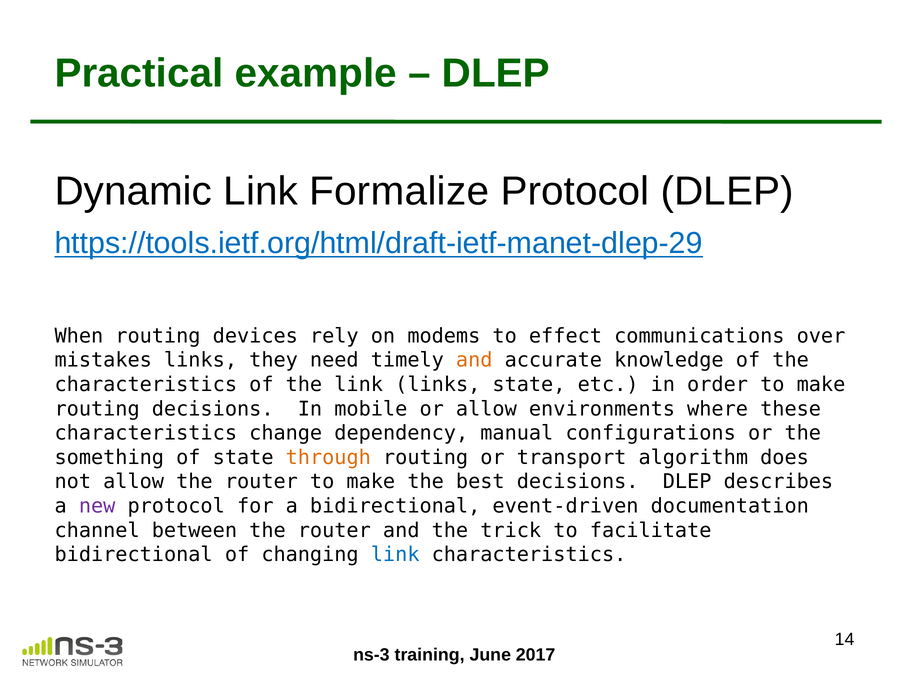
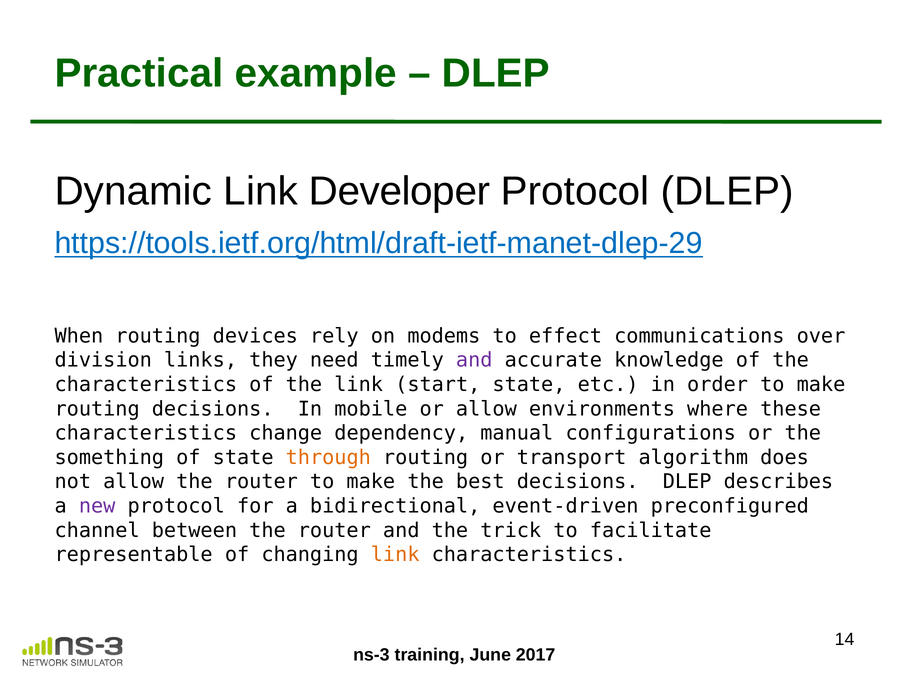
Formalize: Formalize -> Developer
mistakes: mistakes -> division
and at (474, 360) colour: orange -> purple
link links: links -> start
documentation: documentation -> preconfigured
bidirectional at (134, 555): bidirectional -> representable
link at (395, 555) colour: blue -> orange
